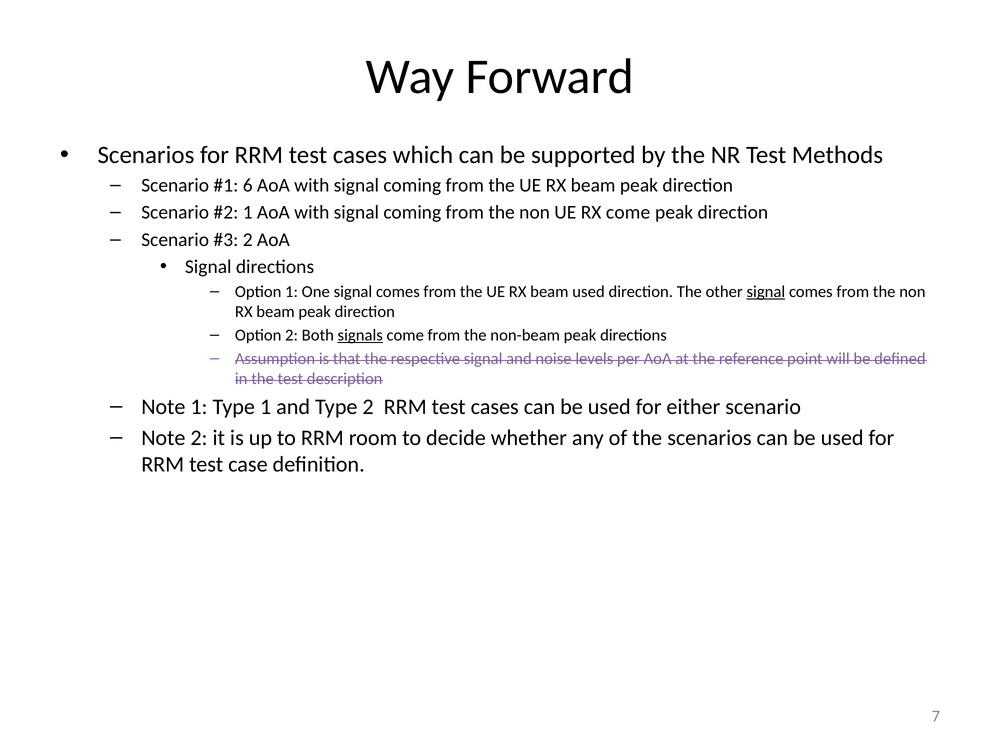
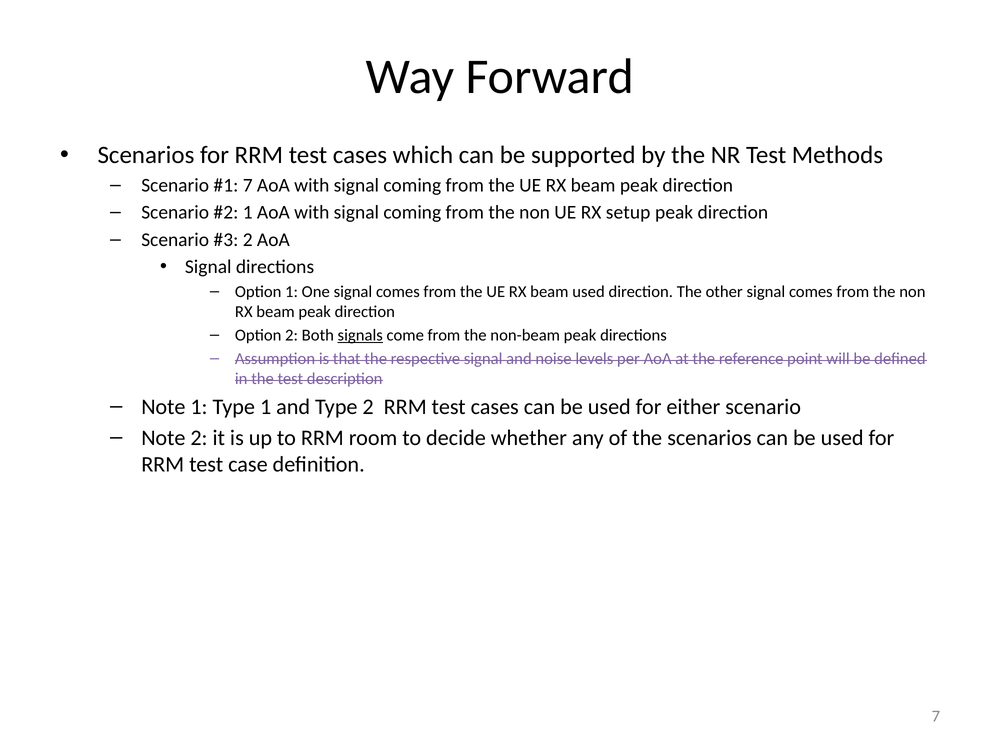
6 at (248, 185): 6 -> 7
RX come: come -> setup
signal at (766, 292) underline: present -> none
